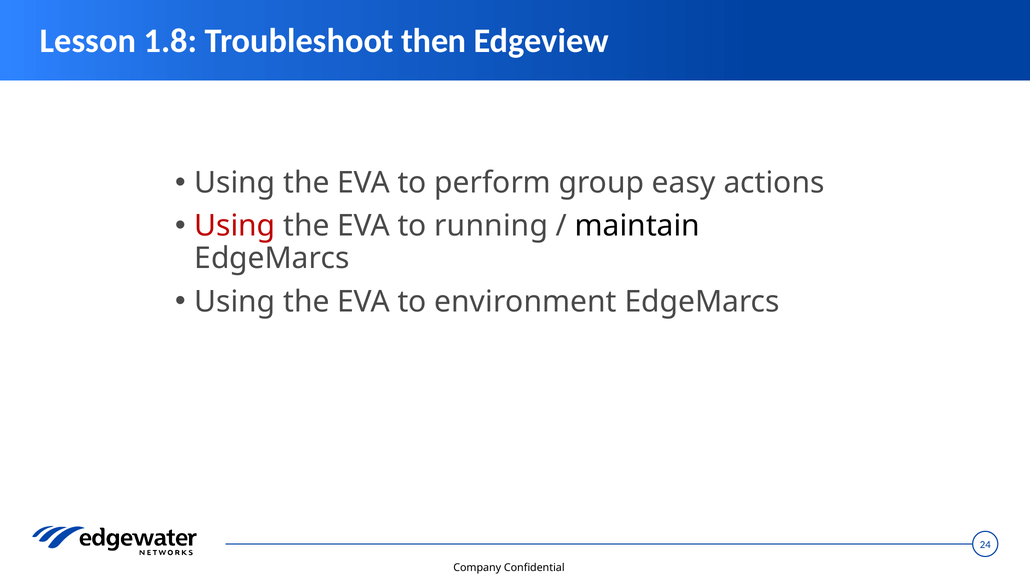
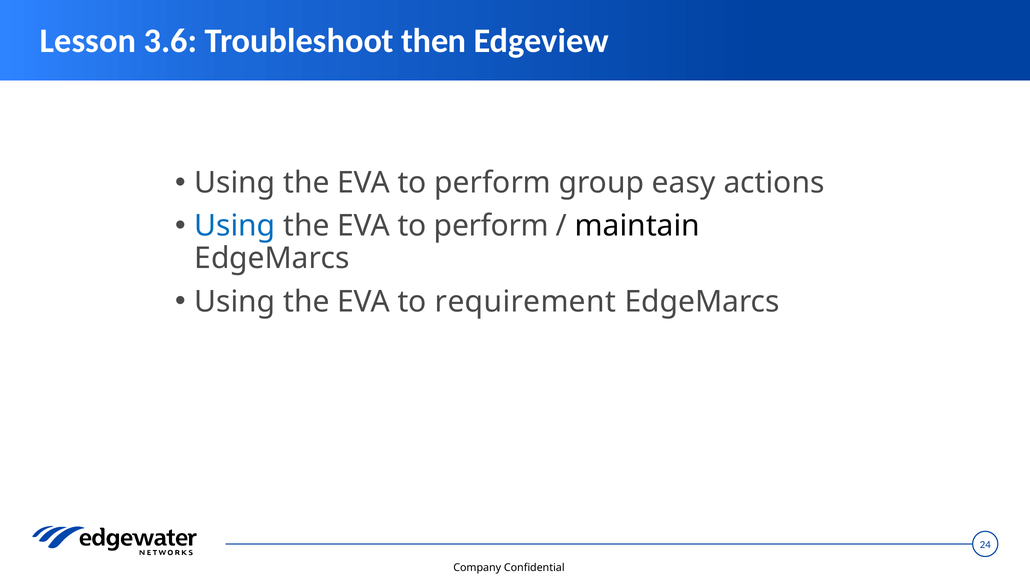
1.8: 1.8 -> 3.6
Using at (235, 226) colour: red -> blue
running at (491, 226): running -> perform
environment: environment -> requirement
